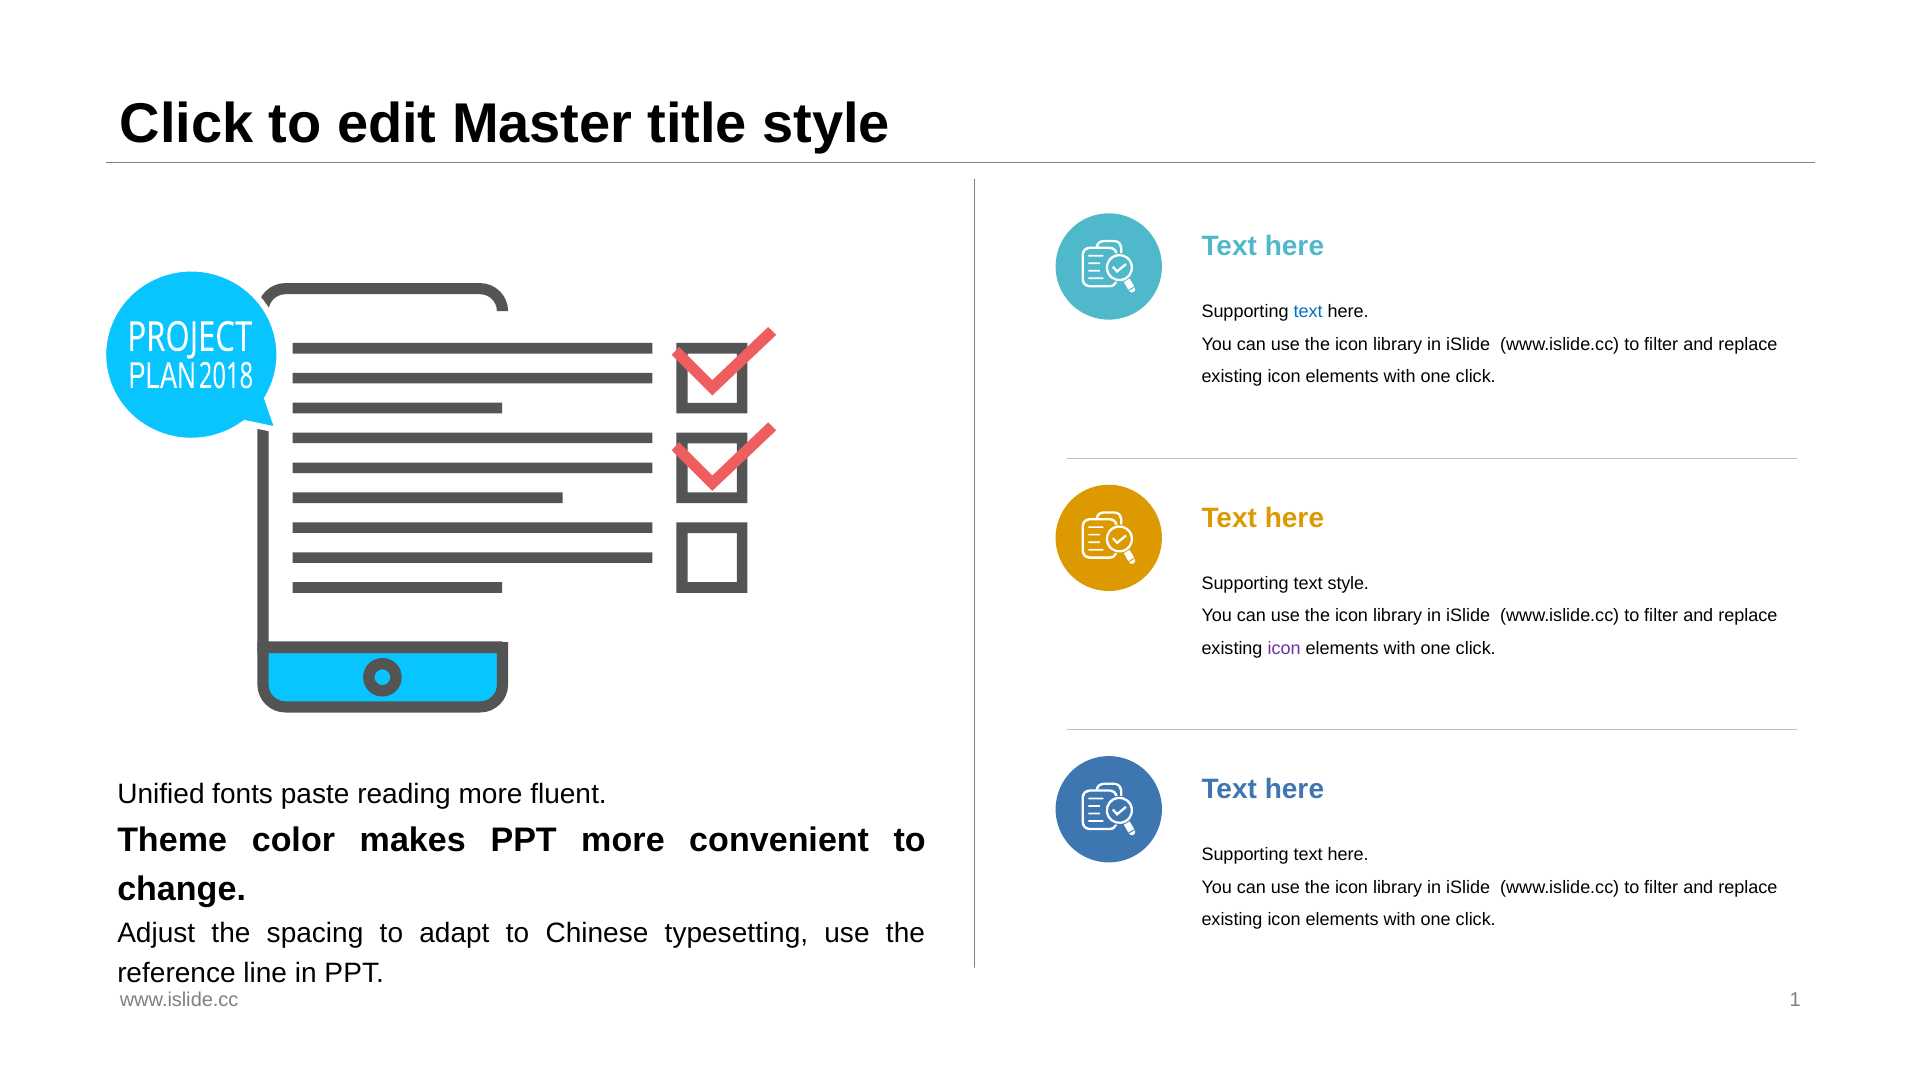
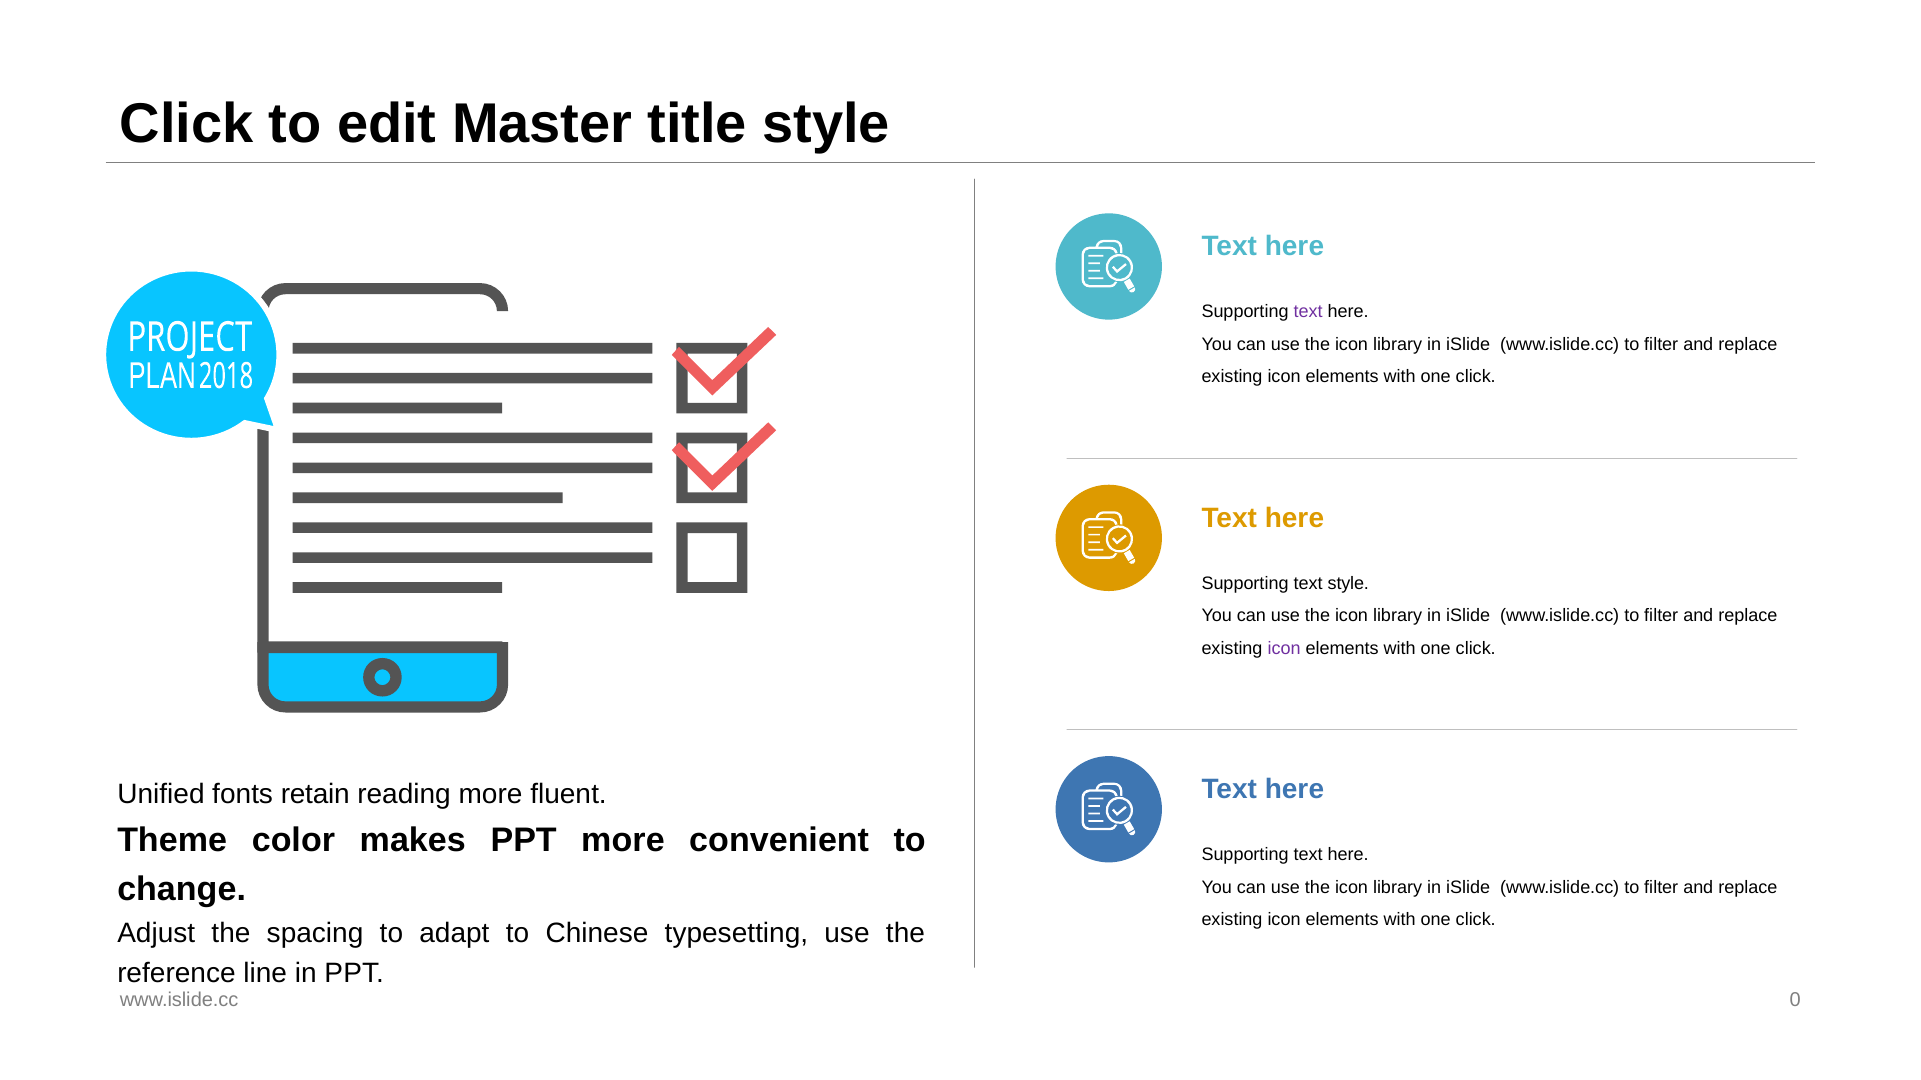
text at (1308, 312) colour: blue -> purple
paste: paste -> retain
1: 1 -> 0
